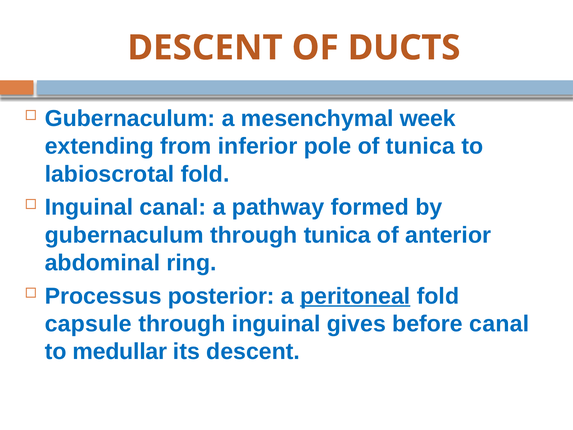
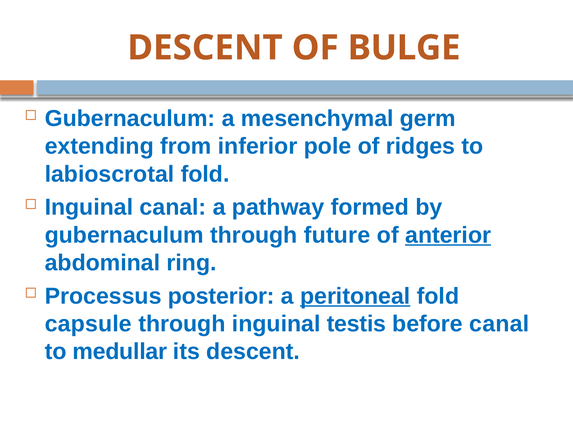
DUCTS: DUCTS -> BULGE
week: week -> germ
of tunica: tunica -> ridges
through tunica: tunica -> future
anterior underline: none -> present
gives: gives -> testis
